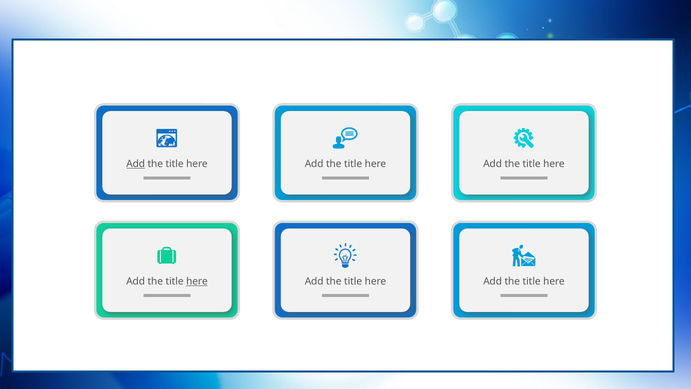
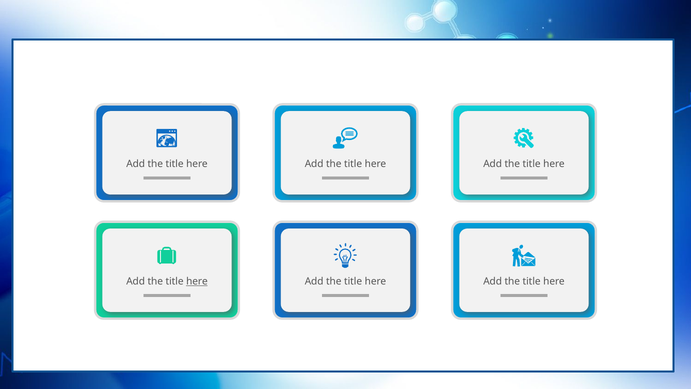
Add at (136, 164) underline: present -> none
